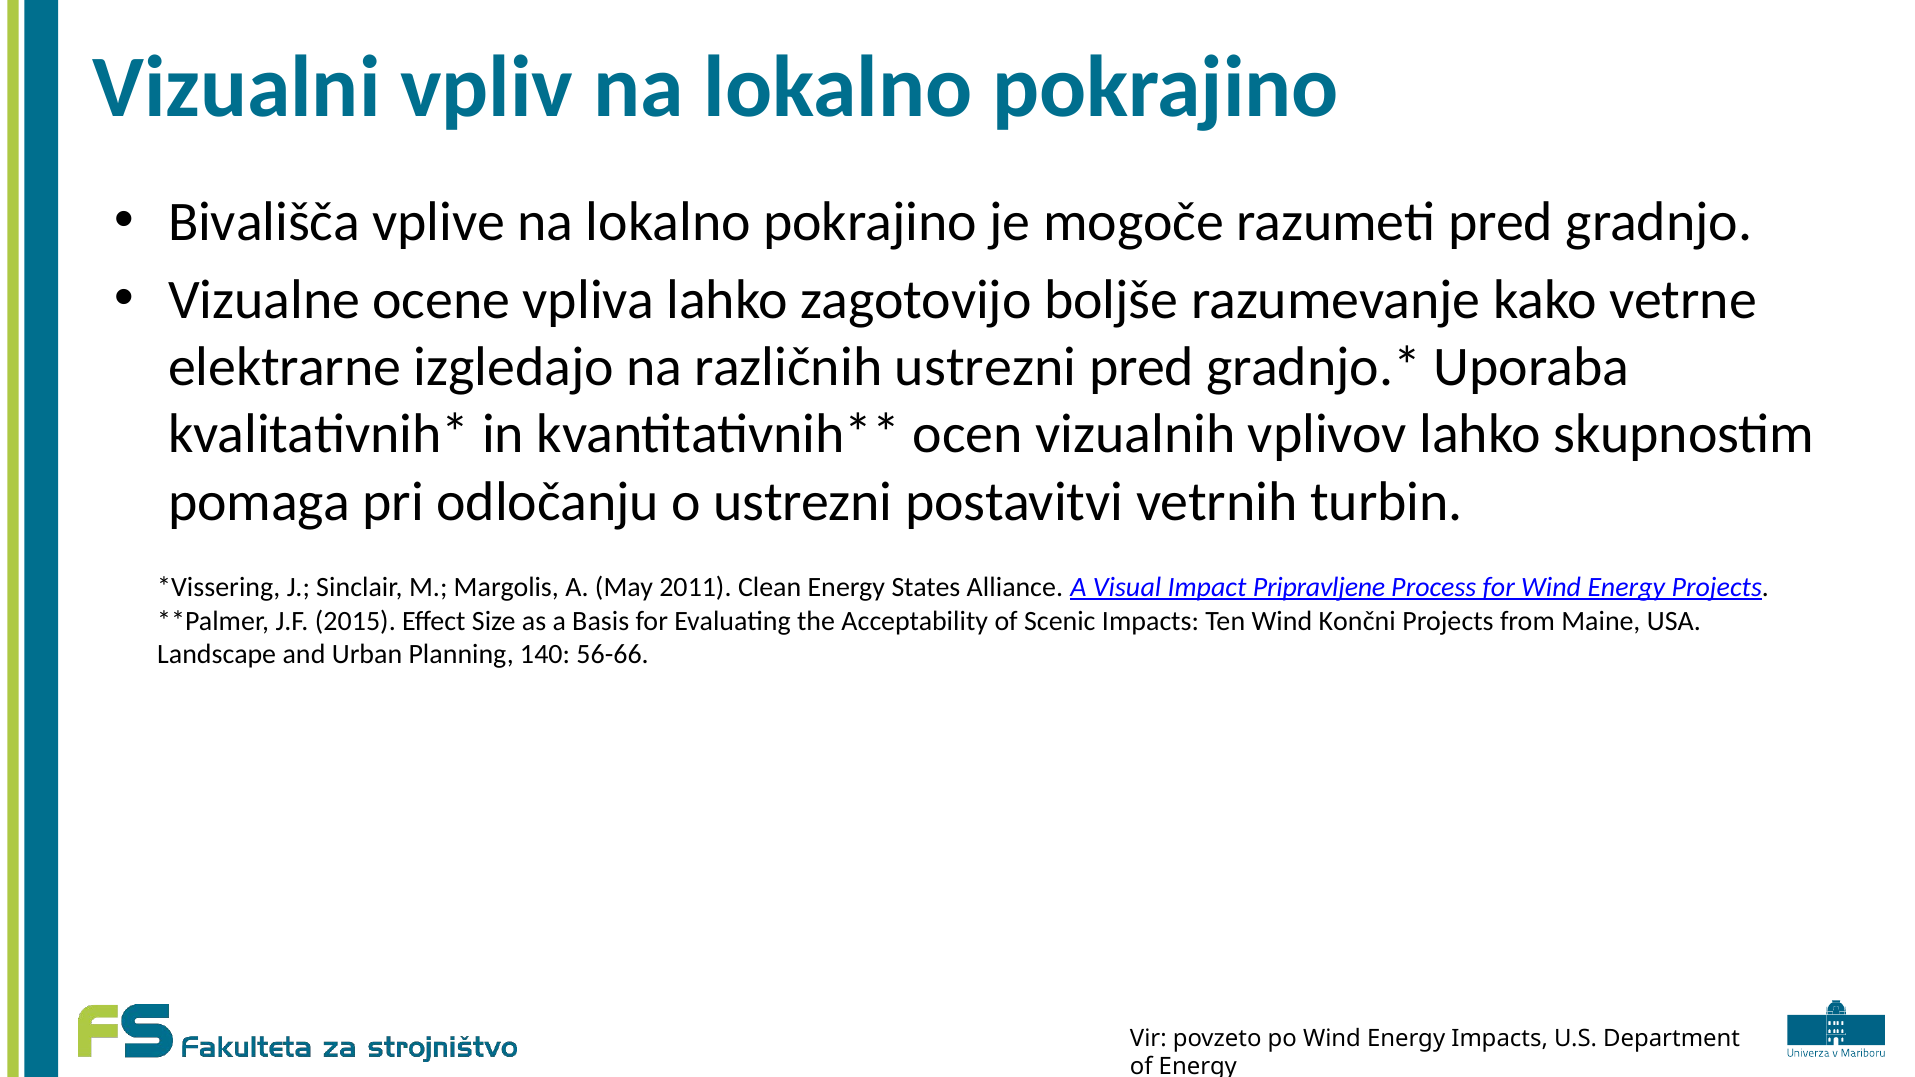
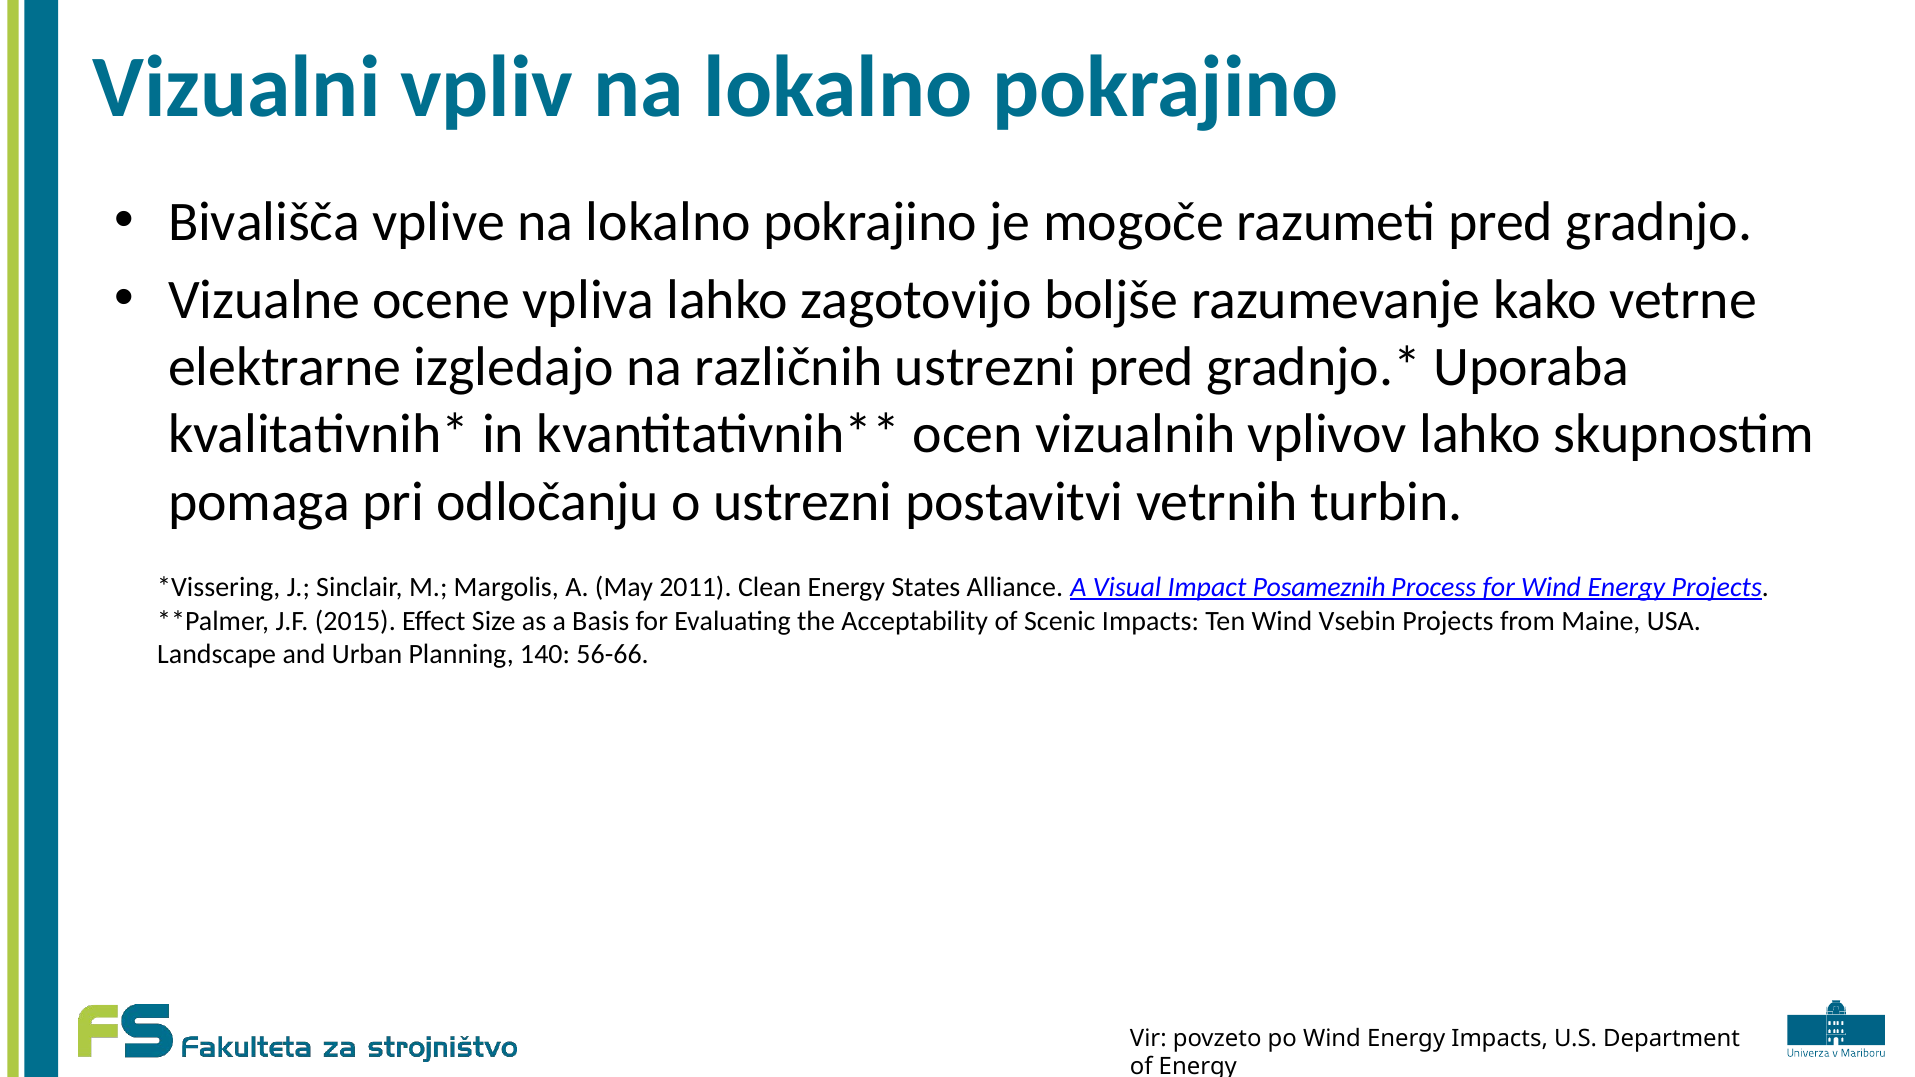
Pripravljene: Pripravljene -> Posameznih
Končni: Končni -> Vsebin
